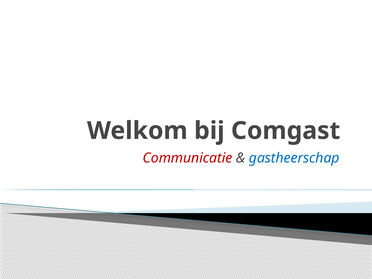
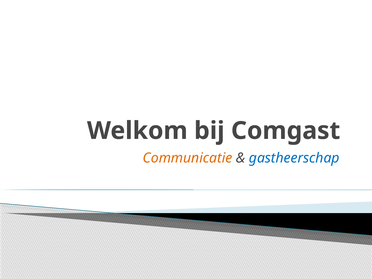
Communicatie colour: red -> orange
